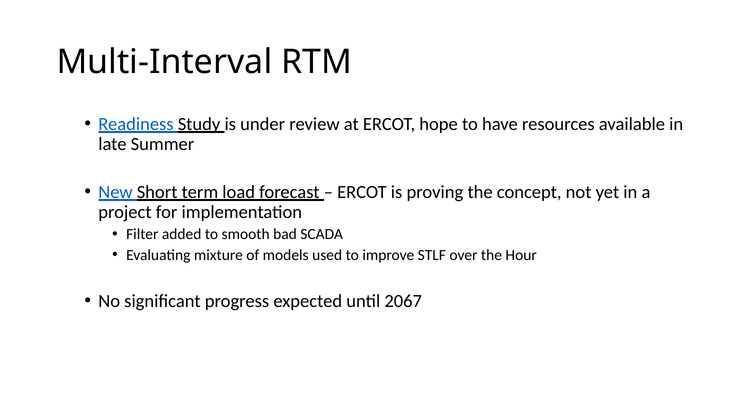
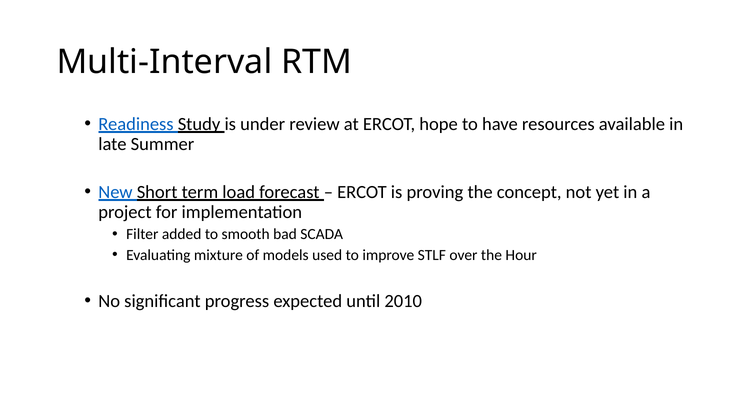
2067: 2067 -> 2010
